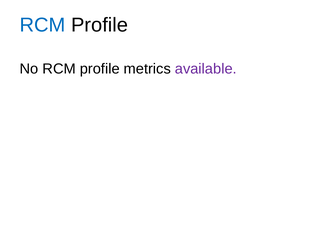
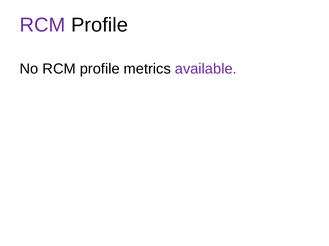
RCM at (43, 25) colour: blue -> purple
